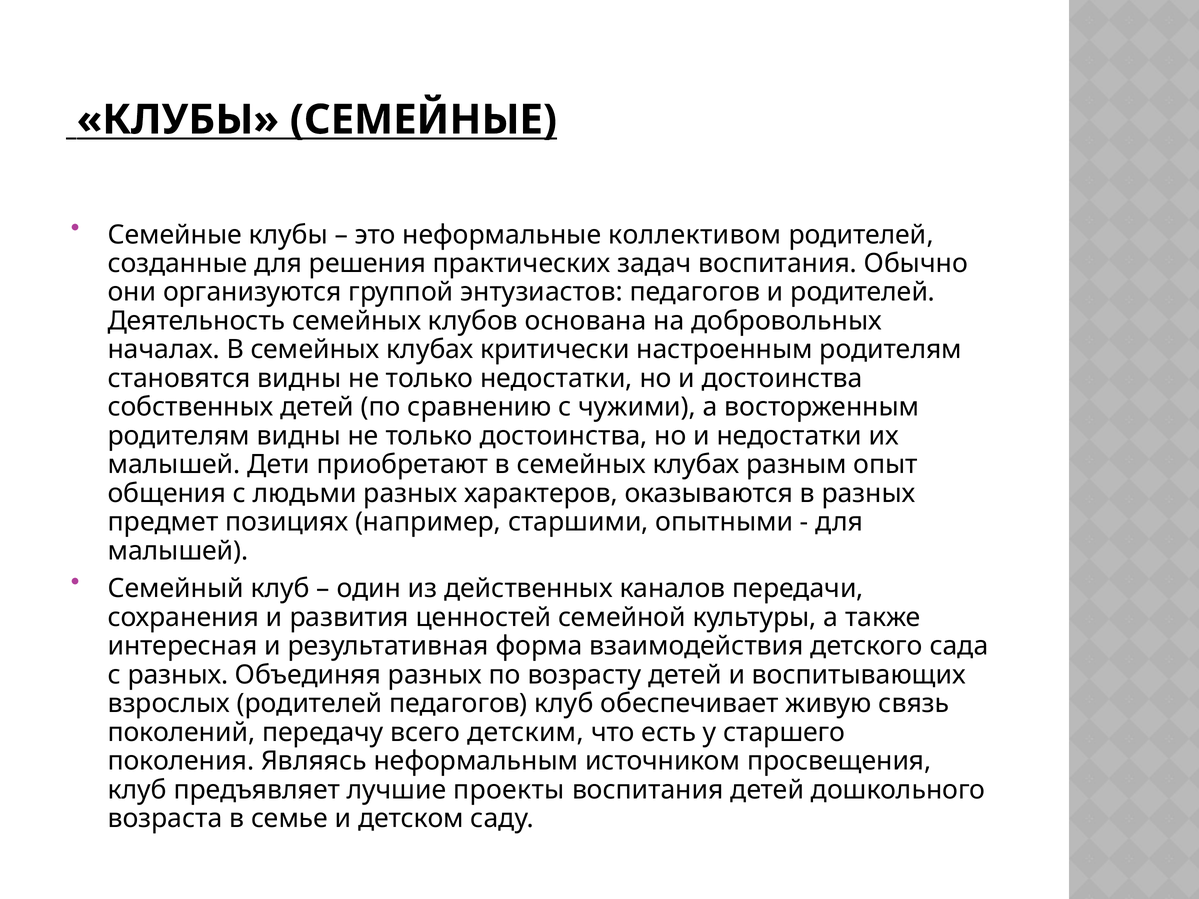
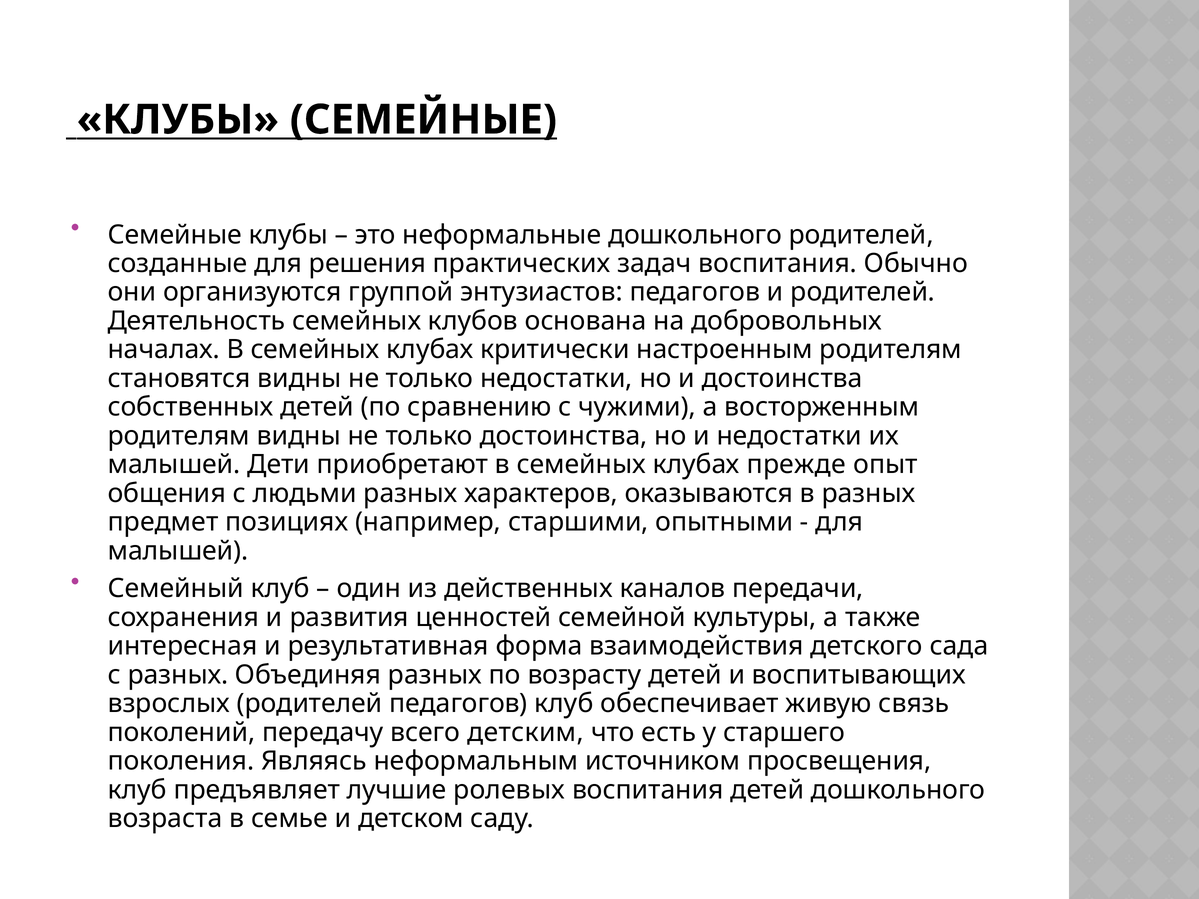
неформальные коллективом: коллективом -> дошкольного
разным: разным -> прежде
проекты: проекты -> ролевых
